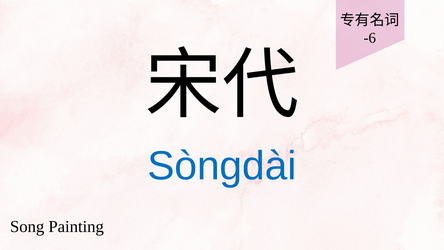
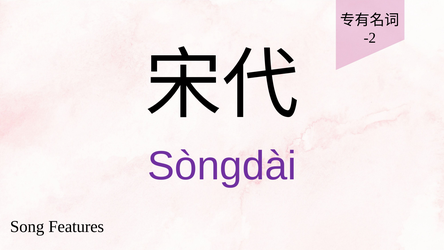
-6: -6 -> -2
Sòngdài colour: blue -> purple
Painting: Painting -> Features
